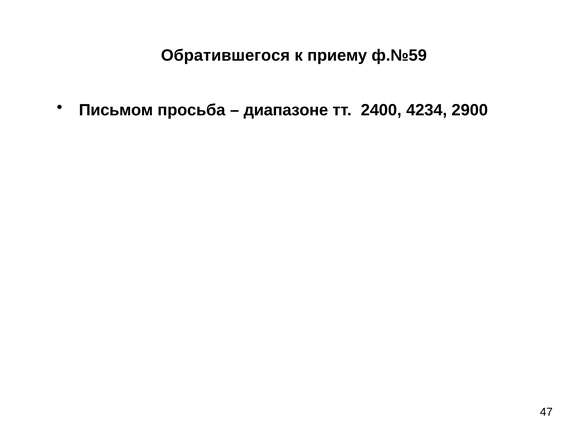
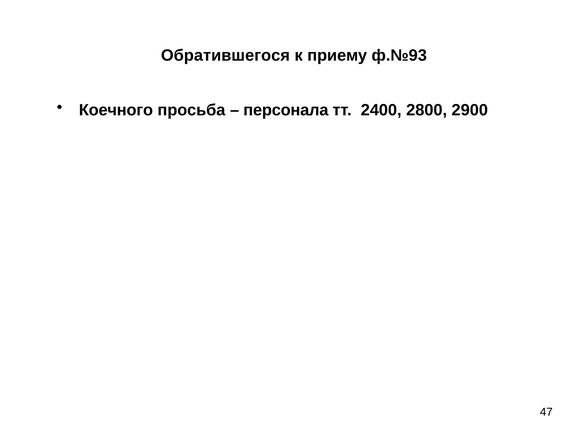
ф.№59: ф.№59 -> ф.№93
Письмом: Письмом -> Коечного
диапазоне: диапазоне -> персонала
4234: 4234 -> 2800
